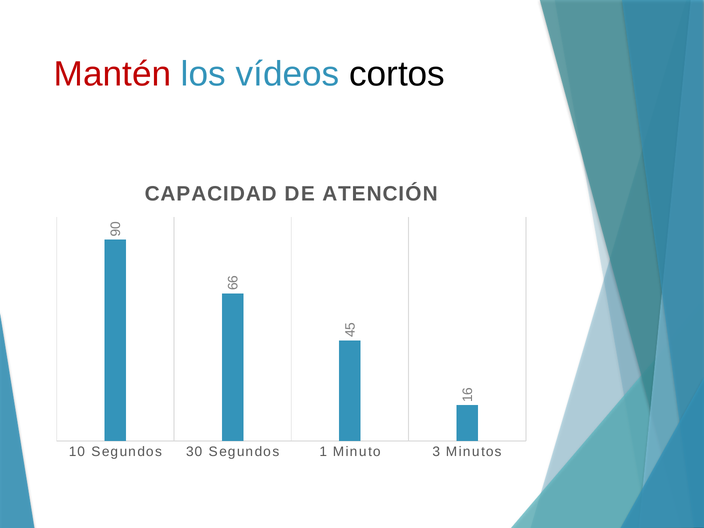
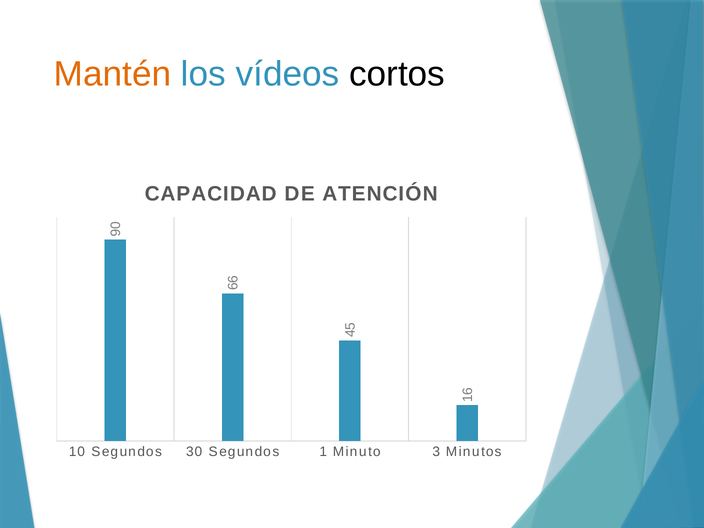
Mantén colour: red -> orange
